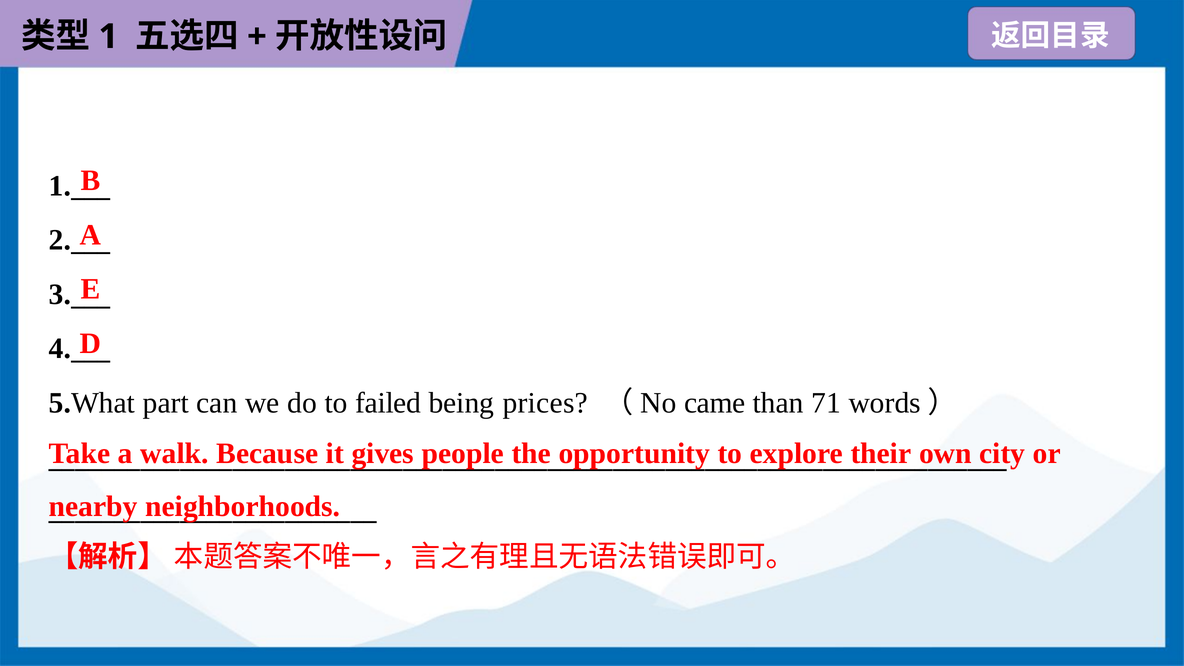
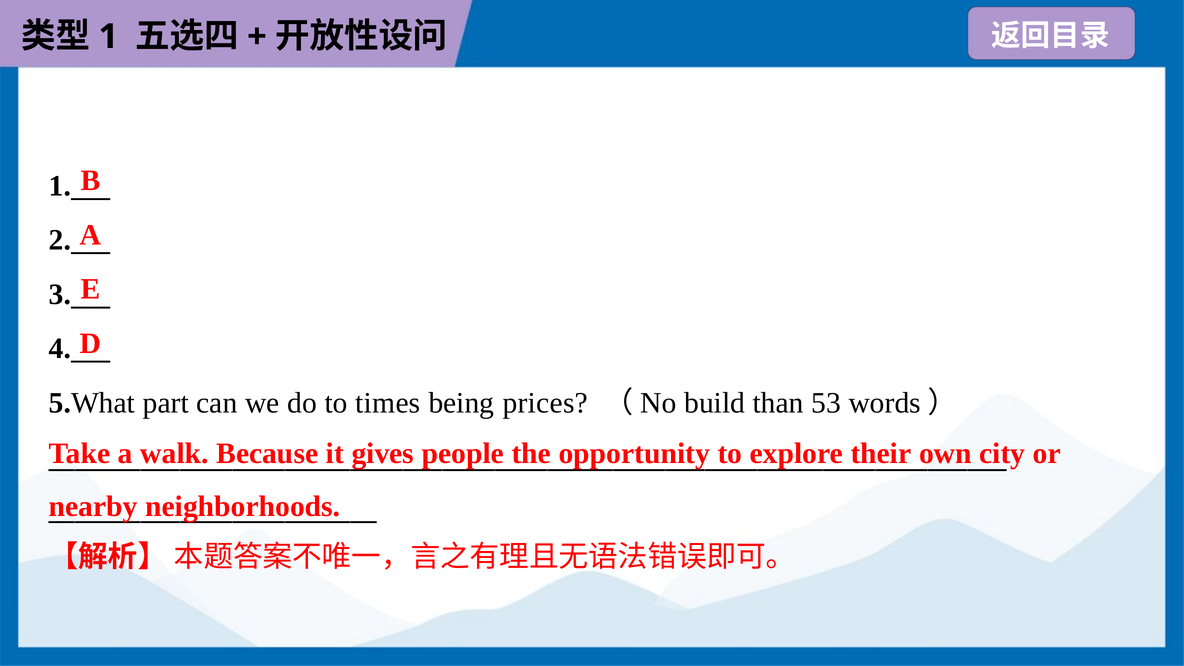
failed: failed -> times
came: came -> build
71: 71 -> 53
